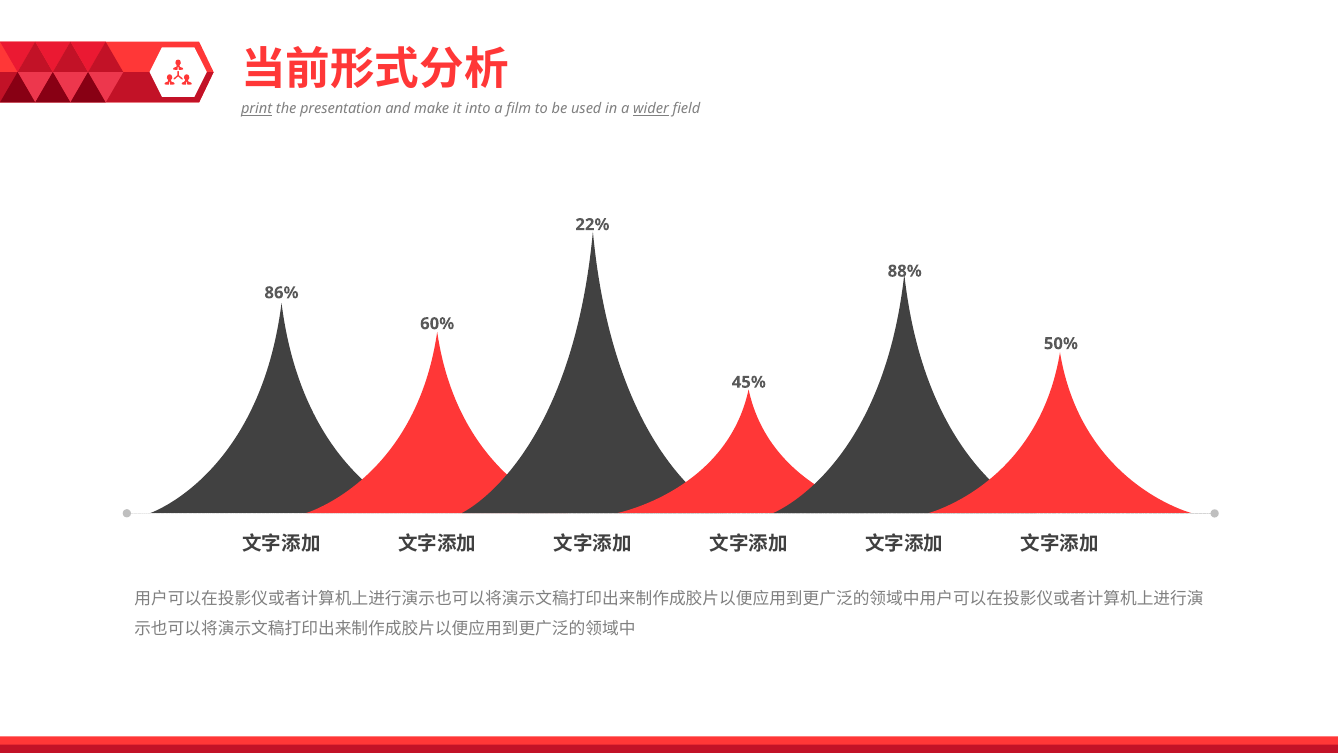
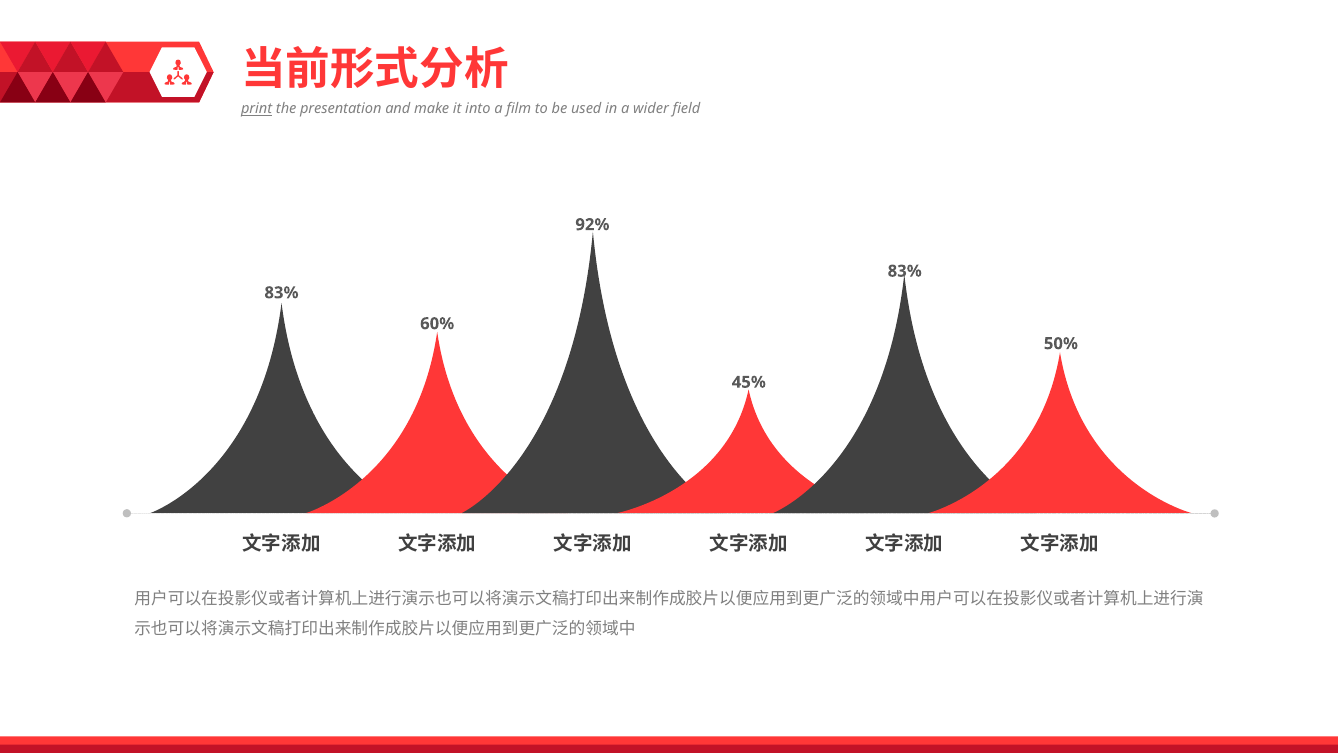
wider underline: present -> none
22%: 22% -> 92%
88% at (905, 271): 88% -> 83%
86% at (282, 293): 86% -> 83%
